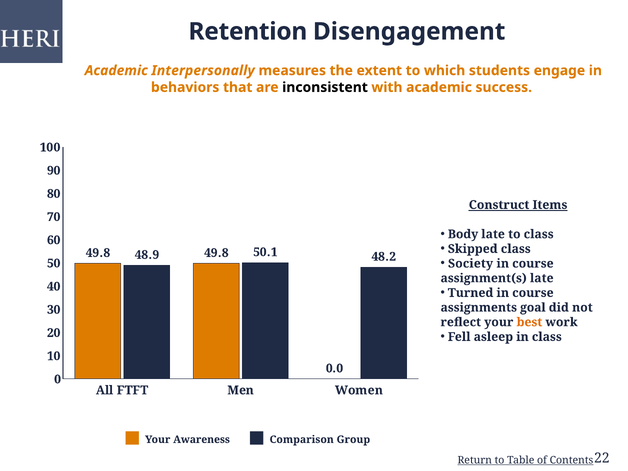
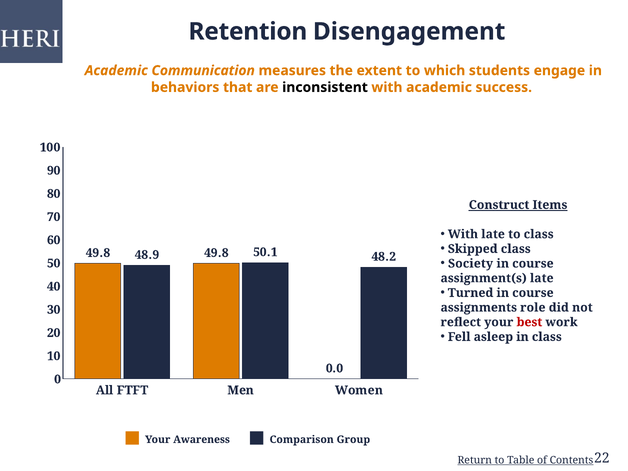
Interpersonally: Interpersonally -> Communication
Body at (463, 234): Body -> With
goal: goal -> role
best colour: orange -> red
